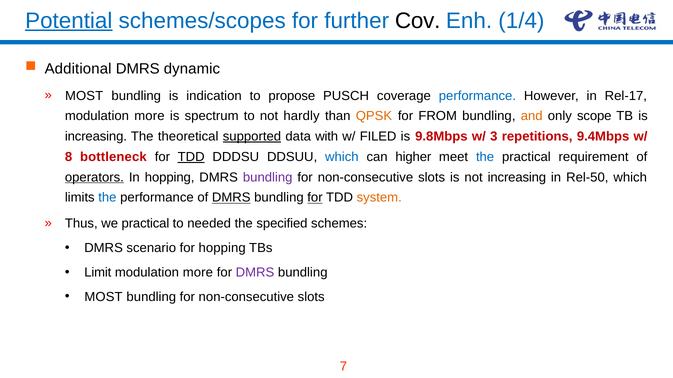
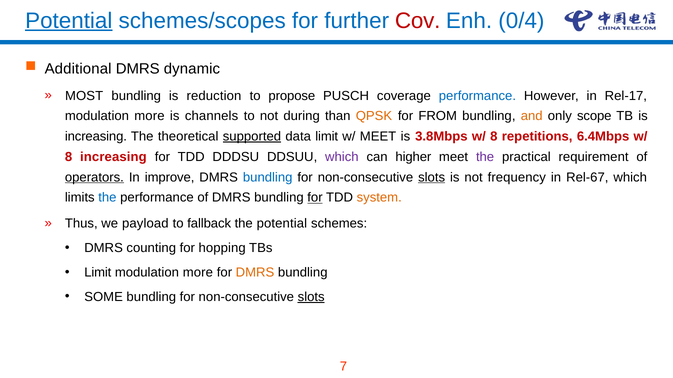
Cov colour: black -> red
1/4: 1/4 -> 0/4
indication: indication -> reduction
spectrum: spectrum -> channels
hardly: hardly -> during
data with: with -> limit
w/ FILED: FILED -> MEET
9.8Mbps: 9.8Mbps -> 3.8Mbps
3 at (494, 137): 3 -> 8
9.4Mbps: 9.4Mbps -> 6.4Mbps
8 bottleneck: bottleneck -> increasing
TDD at (191, 157) underline: present -> none
which at (342, 157) colour: blue -> purple
the at (485, 157) colour: blue -> purple
In hopping: hopping -> improve
bundling at (268, 177) colour: purple -> blue
slots at (432, 177) underline: none -> present
not increasing: increasing -> frequency
Rel-50: Rel-50 -> Rel-67
DMRS at (231, 198) underline: present -> none
we practical: practical -> payload
needed: needed -> fallback
the specified: specified -> potential
scenario: scenario -> counting
DMRS at (255, 273) colour: purple -> orange
MOST at (104, 297): MOST -> SOME
slots at (311, 297) underline: none -> present
